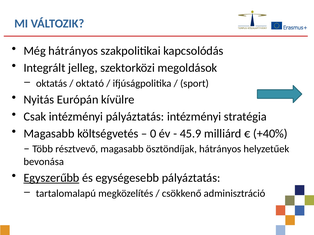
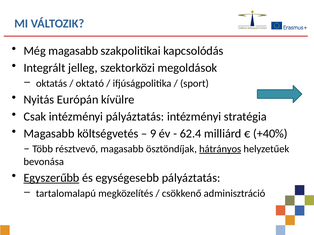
Még hátrányos: hátrányos -> magasabb
0: 0 -> 9
45.9: 45.9 -> 62.4
hátrányos at (220, 149) underline: none -> present
